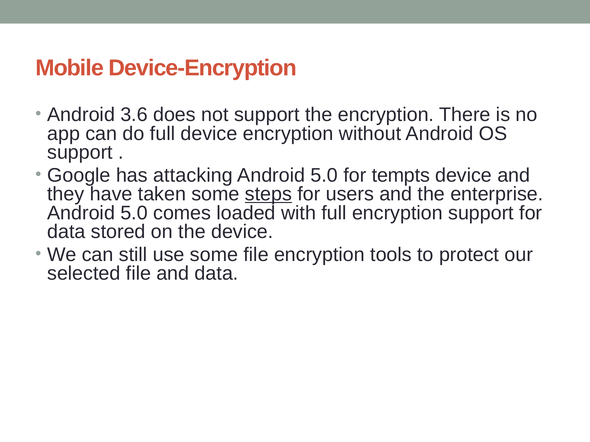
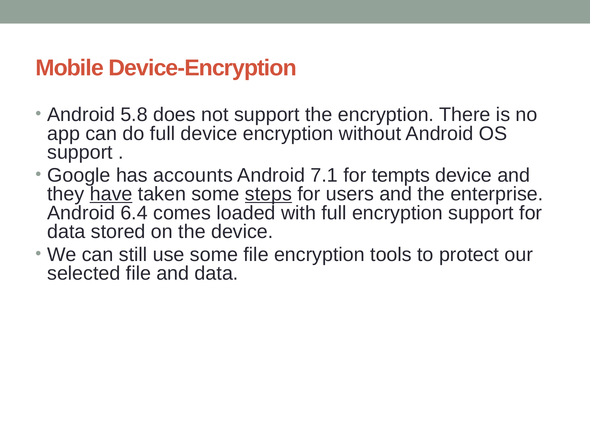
3.6: 3.6 -> 5.8
attacking: attacking -> accounts
5.0 at (324, 175): 5.0 -> 7.1
have underline: none -> present
5.0 at (134, 213): 5.0 -> 6.4
